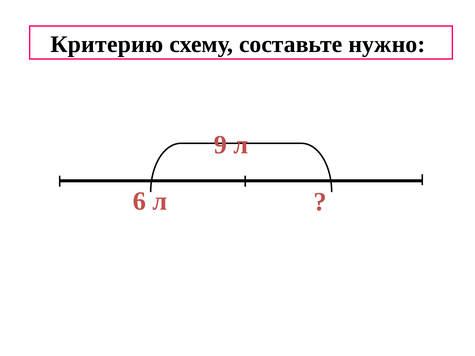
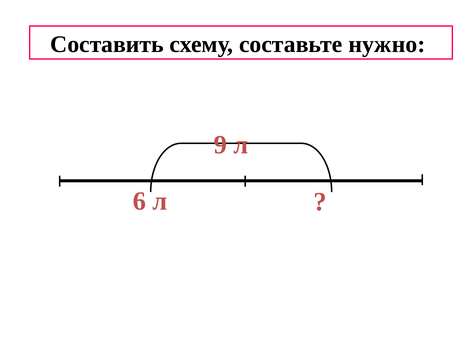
Критерию: Критерию -> Составить
